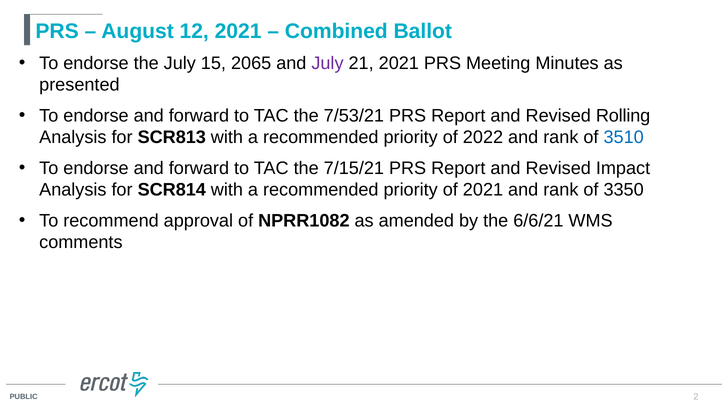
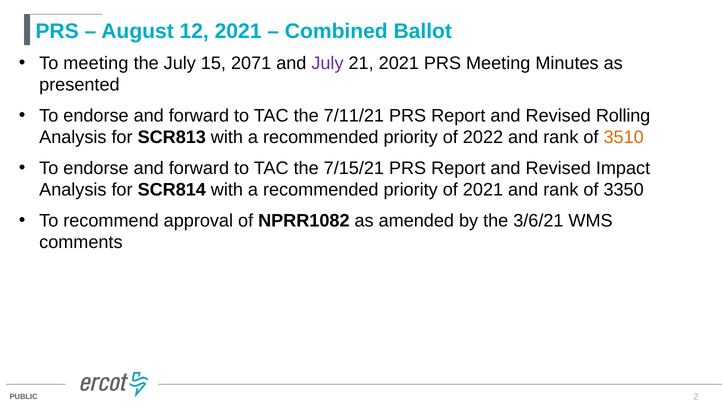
endorse at (96, 63): endorse -> meeting
2065: 2065 -> 2071
7/53/21: 7/53/21 -> 7/11/21
3510 colour: blue -> orange
6/6/21: 6/6/21 -> 3/6/21
